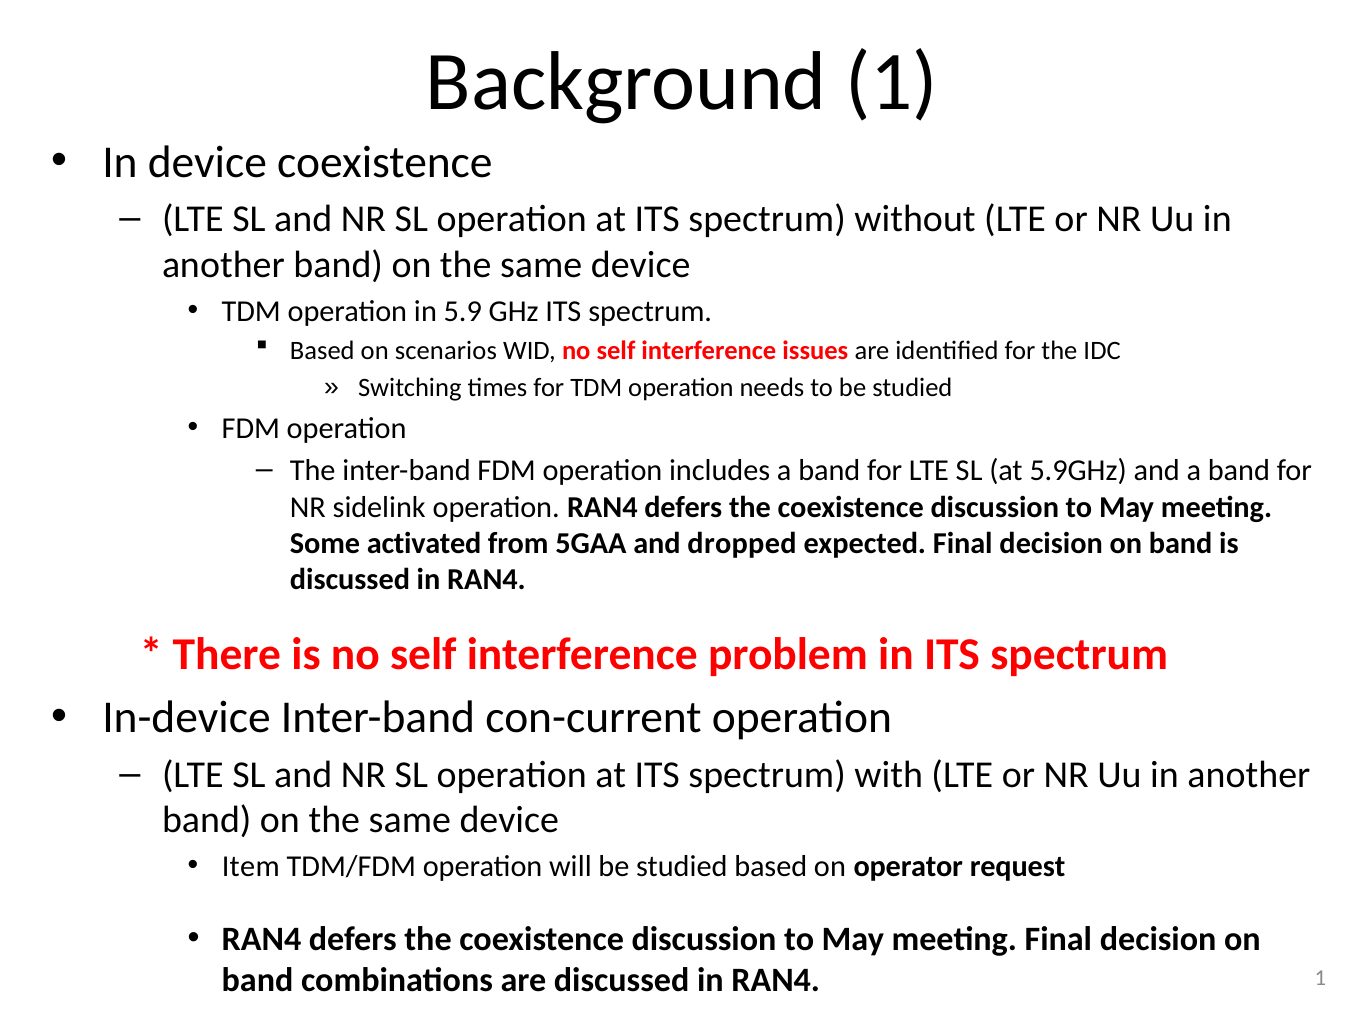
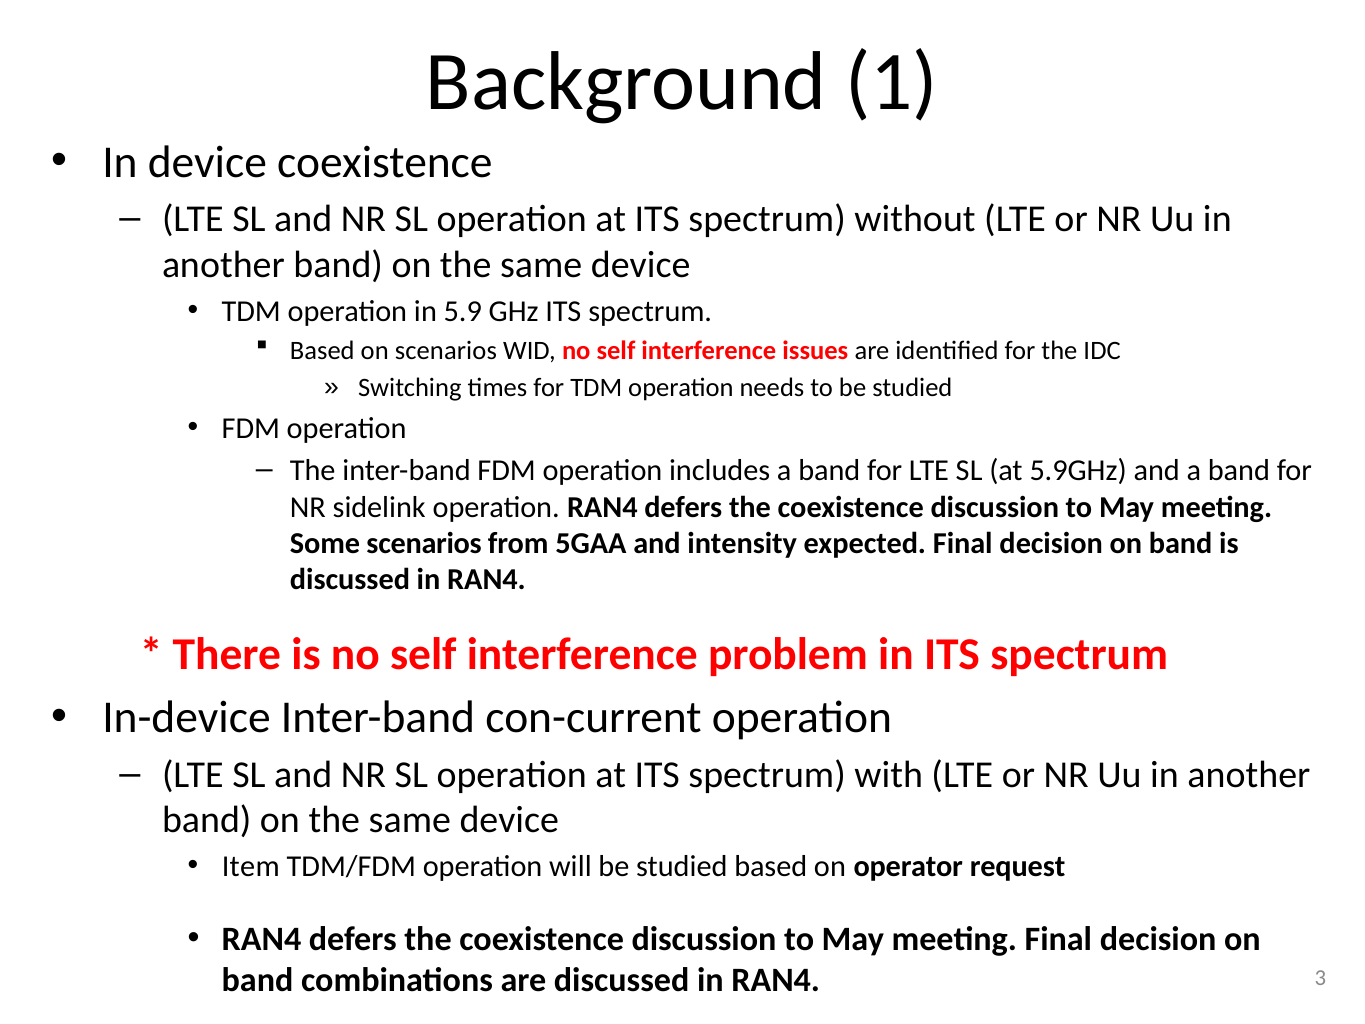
Some activated: activated -> scenarios
dropped: dropped -> intensity
RAN4 1: 1 -> 3
